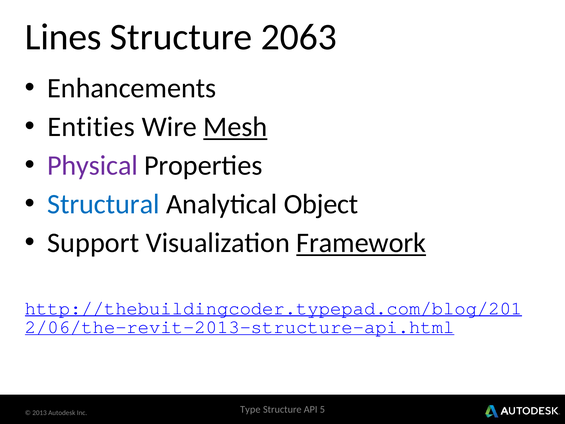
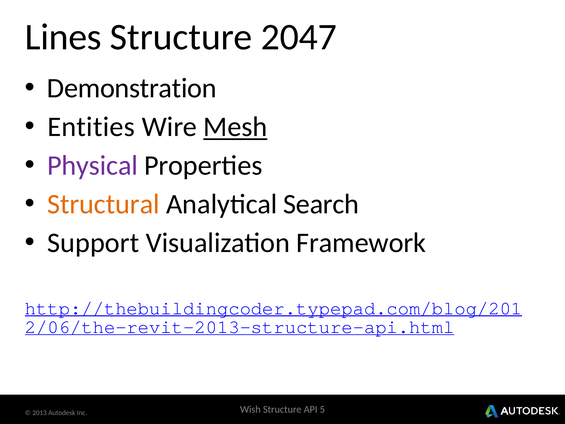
2063: 2063 -> 2047
Enhancements: Enhancements -> Demonstration
Structural colour: blue -> orange
Object: Object -> Search
Framework underline: present -> none
Type: Type -> Wish
